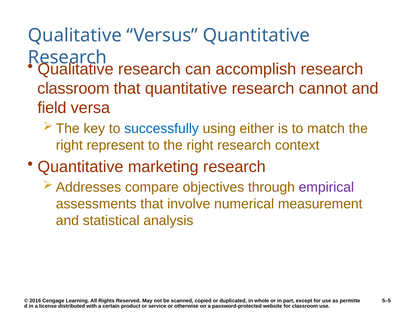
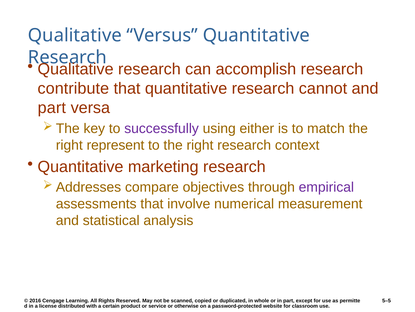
classroom at (73, 88): classroom -> contribute
field at (52, 108): field -> part
successfully colour: blue -> purple
